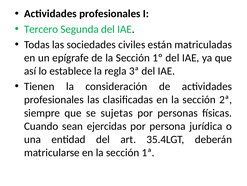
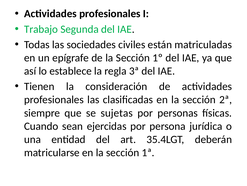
Tercero: Tercero -> Trabajo
